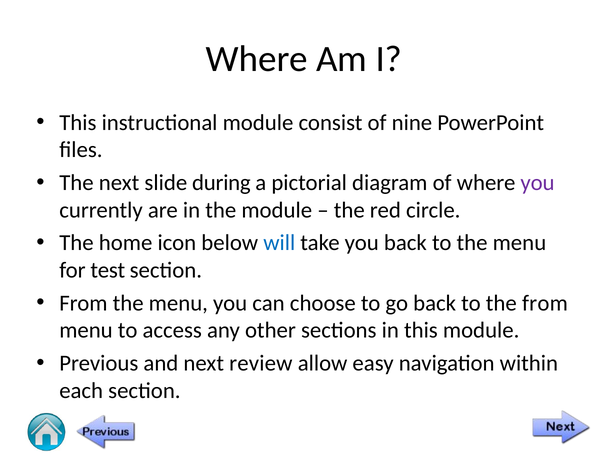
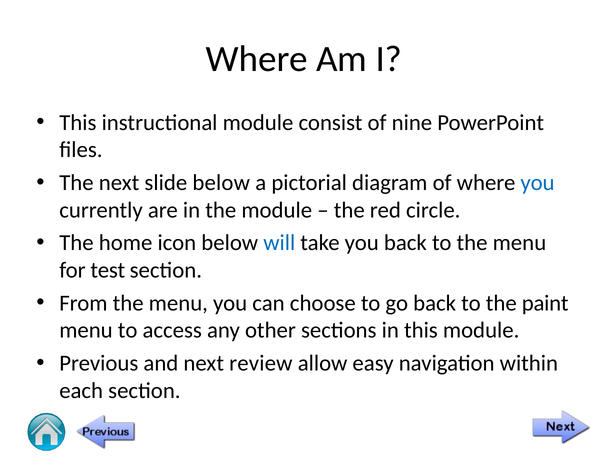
slide during: during -> below
you at (538, 183) colour: purple -> blue
the from: from -> paint
